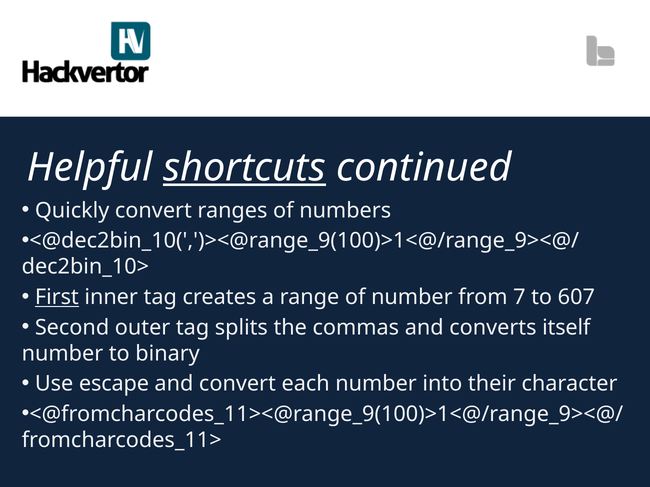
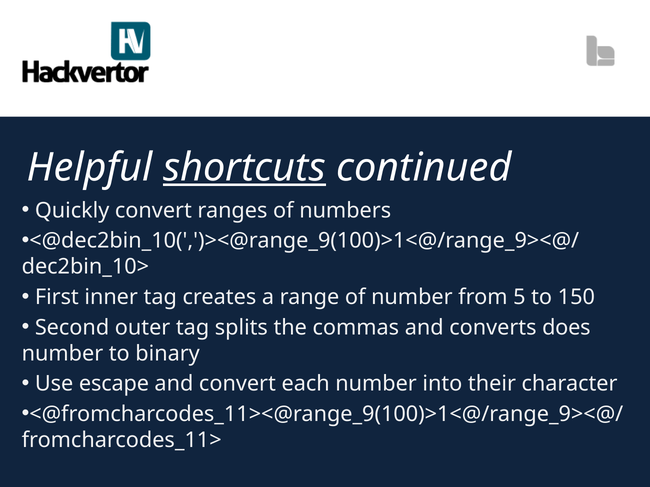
First underline: present -> none
7: 7 -> 5
607: 607 -> 150
itself: itself -> does
